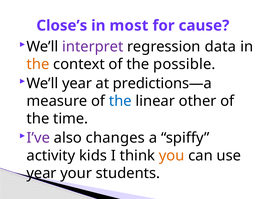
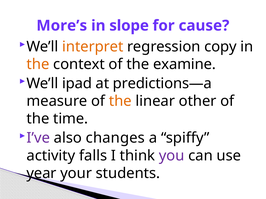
Close’s: Close’s -> More’s
most: most -> slope
interpret colour: purple -> orange
data: data -> copy
possible: possible -> examine
We’ll year: year -> ipad
the at (120, 101) colour: blue -> orange
kids: kids -> falls
you colour: orange -> purple
